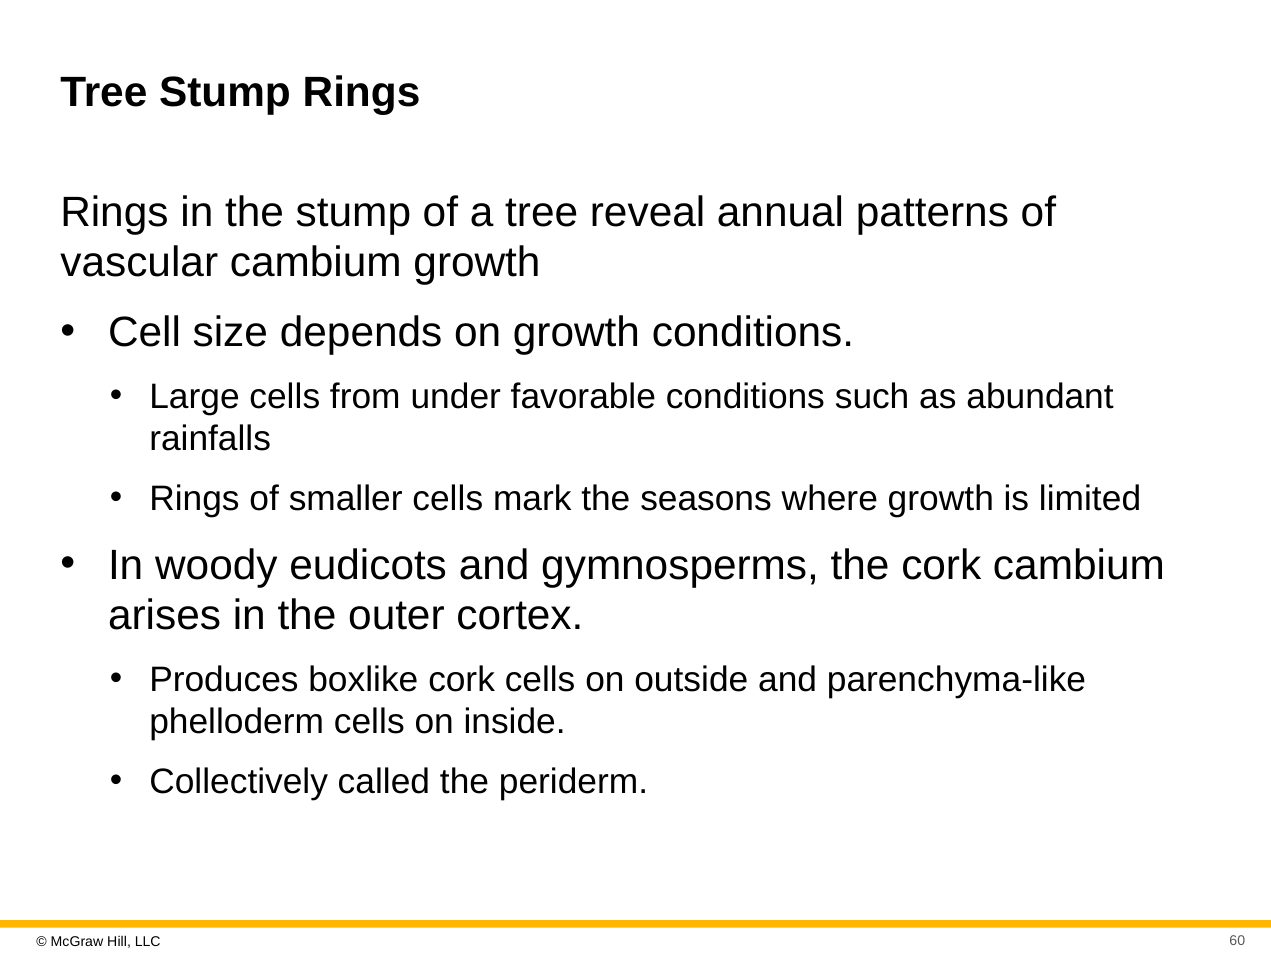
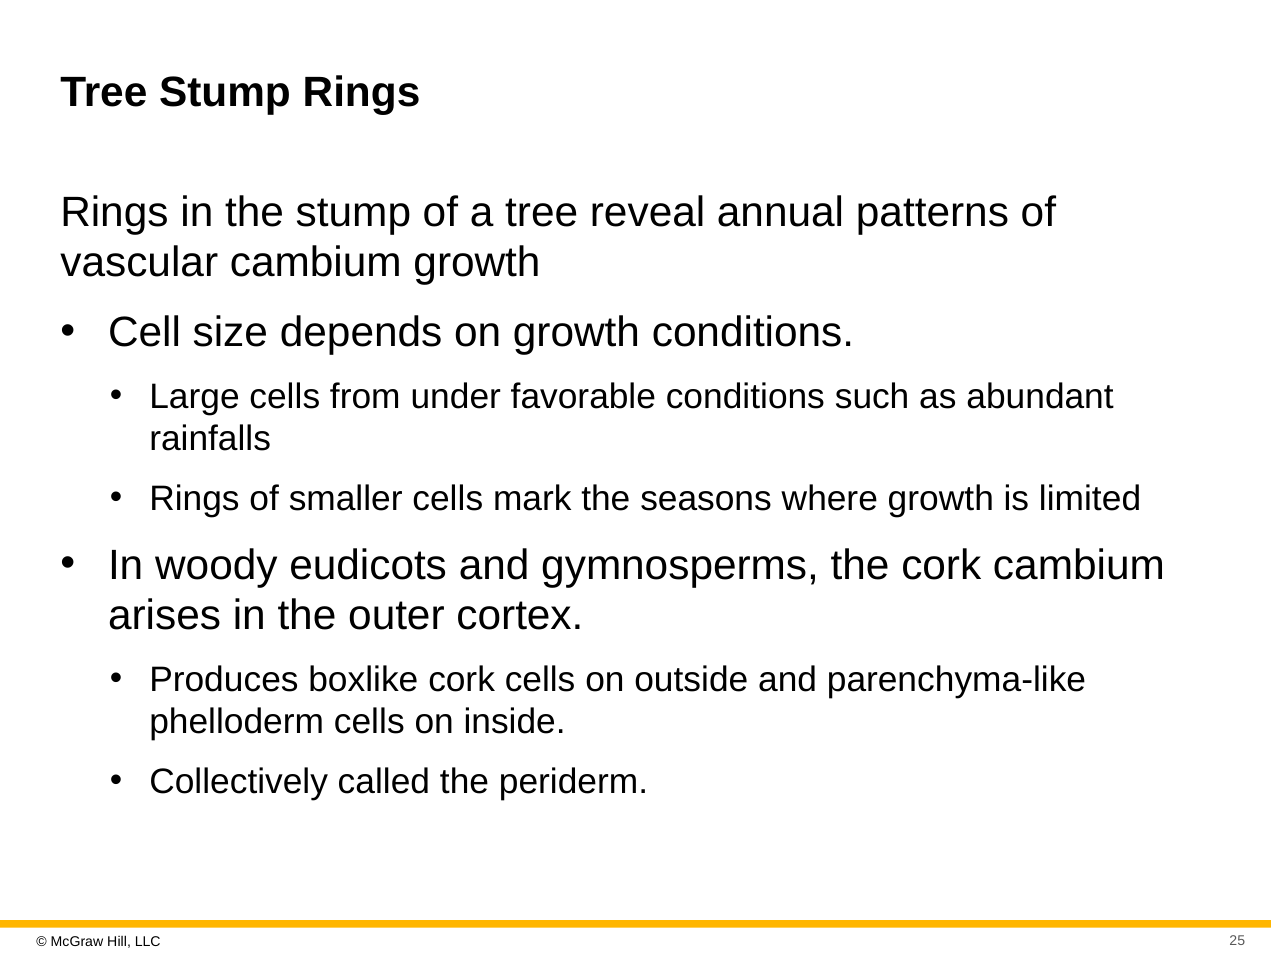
60: 60 -> 25
